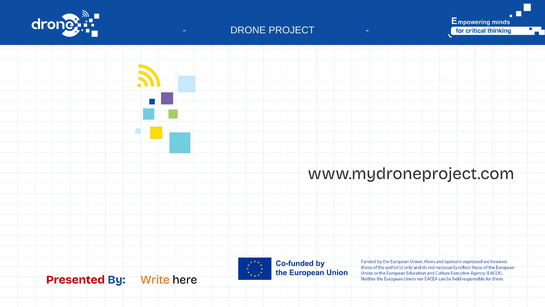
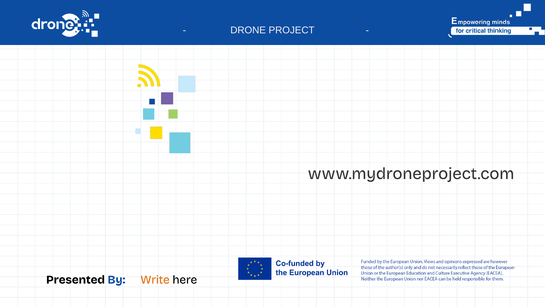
Presented colour: red -> black
